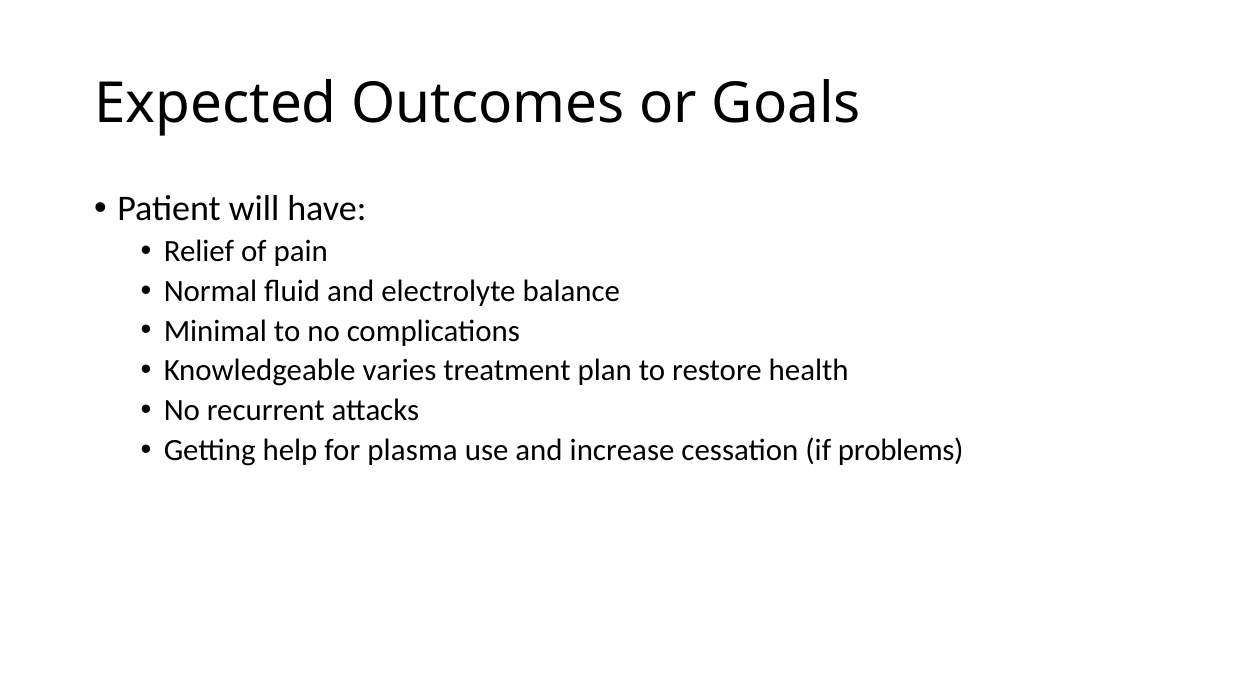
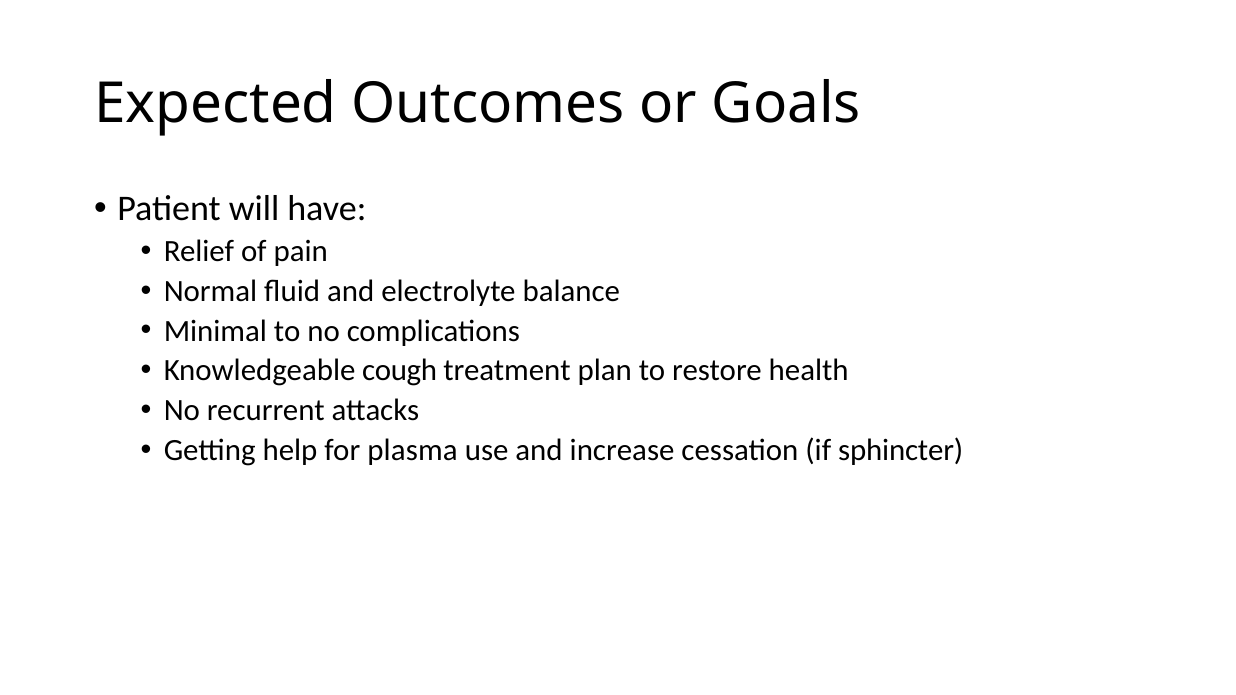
varies: varies -> cough
problems: problems -> sphincter
